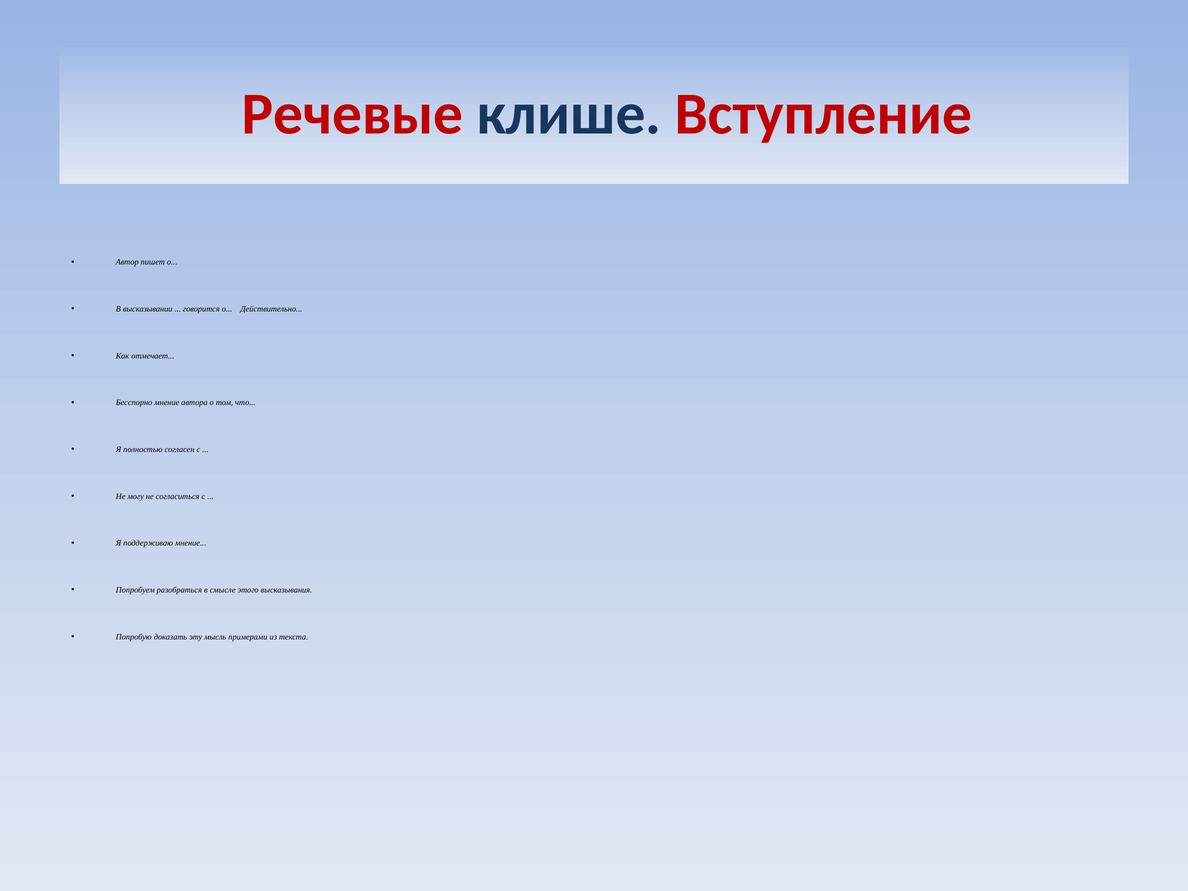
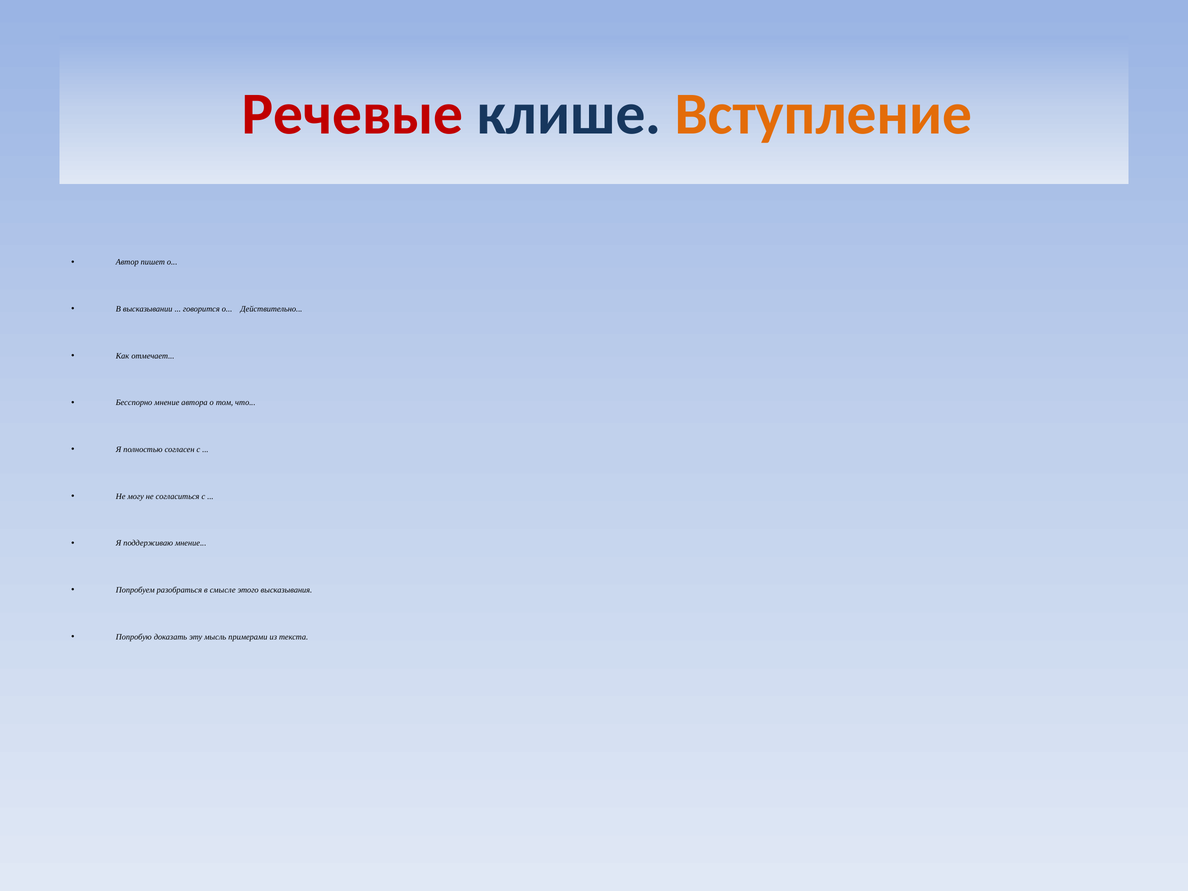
Вступление colour: red -> orange
